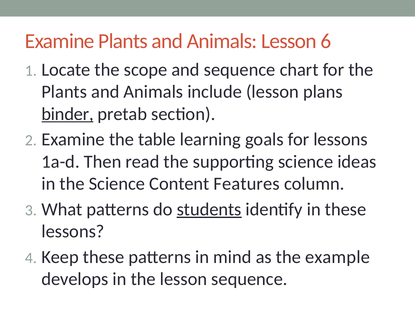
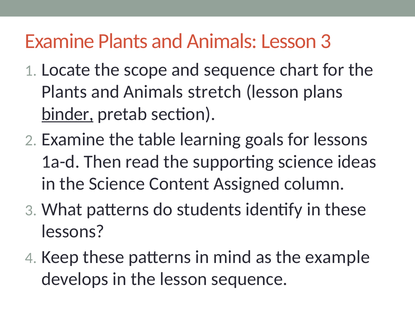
Lesson 6: 6 -> 3
include: include -> stretch
Features: Features -> Assigned
students underline: present -> none
